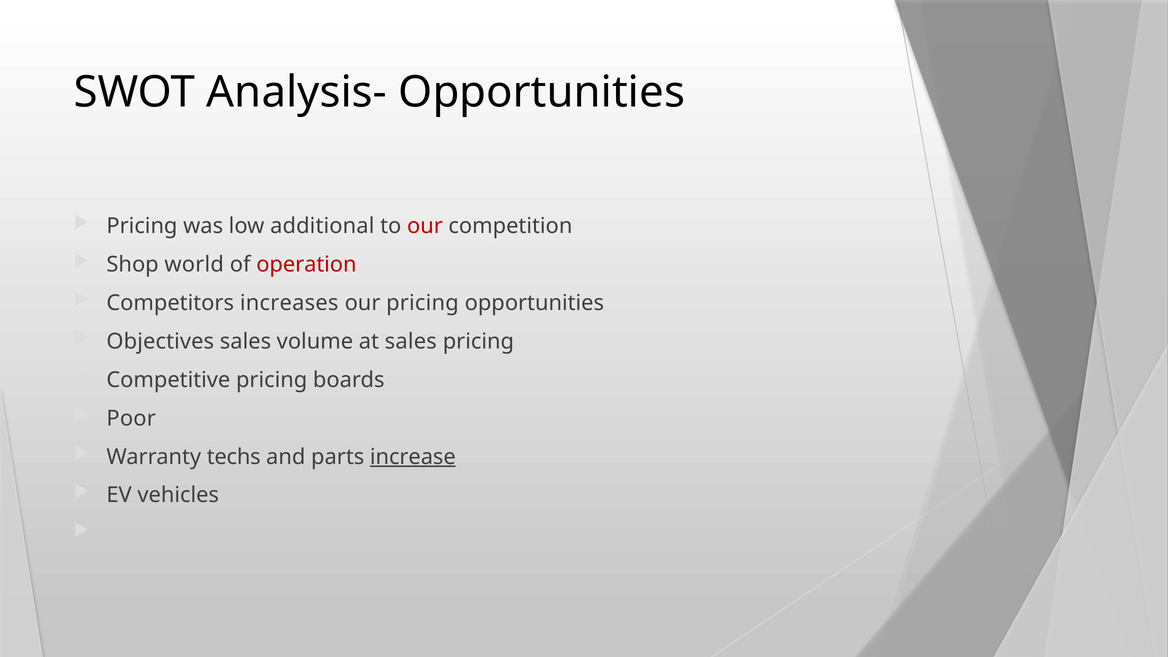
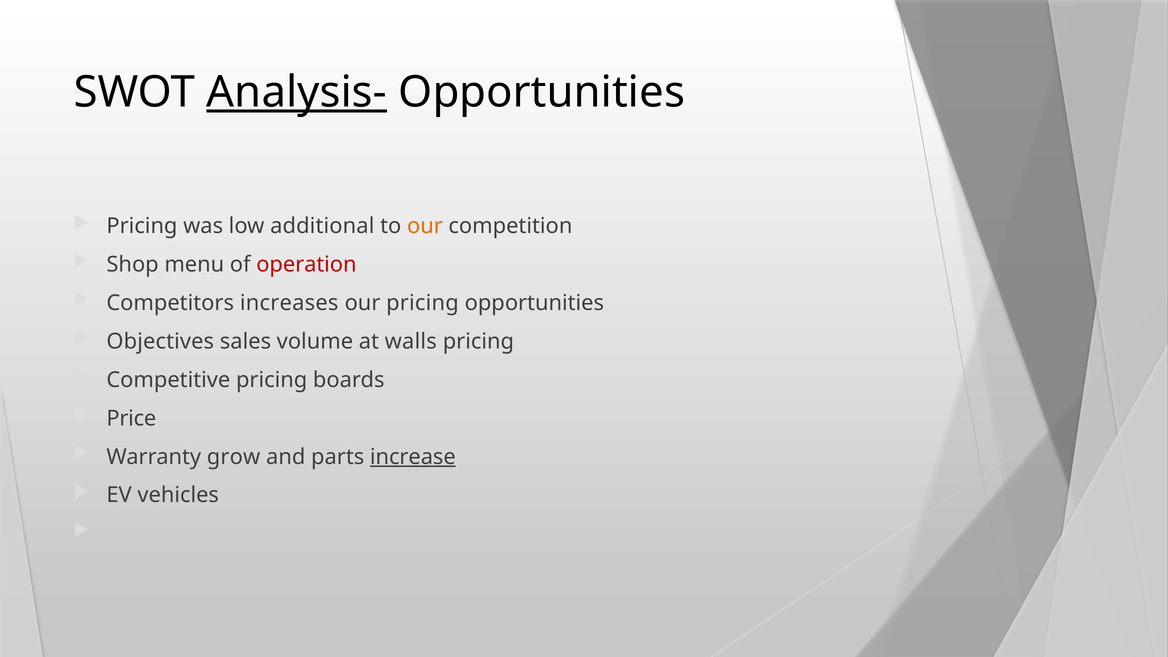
Analysis- underline: none -> present
our at (425, 226) colour: red -> orange
world: world -> menu
at sales: sales -> walls
Poor: Poor -> Price
techs: techs -> grow
